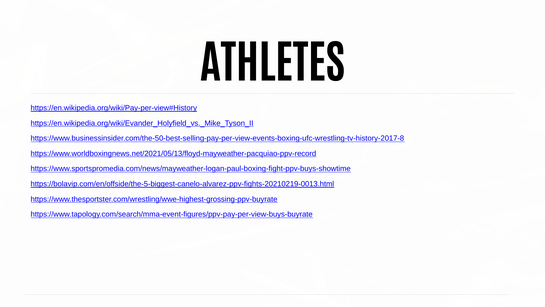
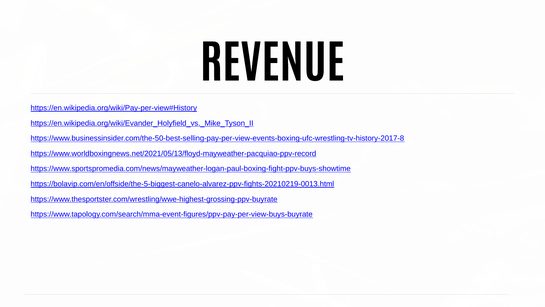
ATHLETES: ATHLETES -> REVENUE
